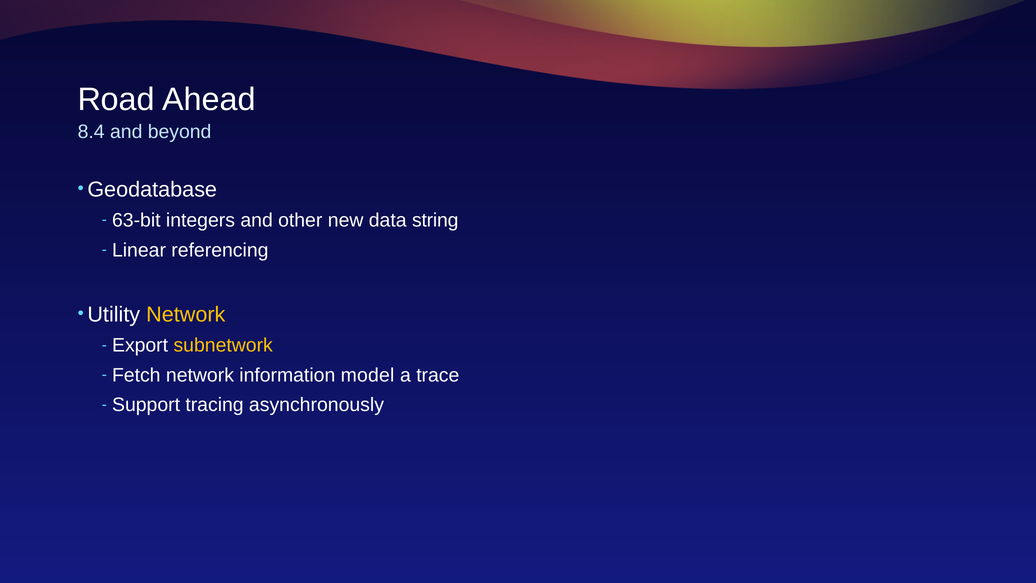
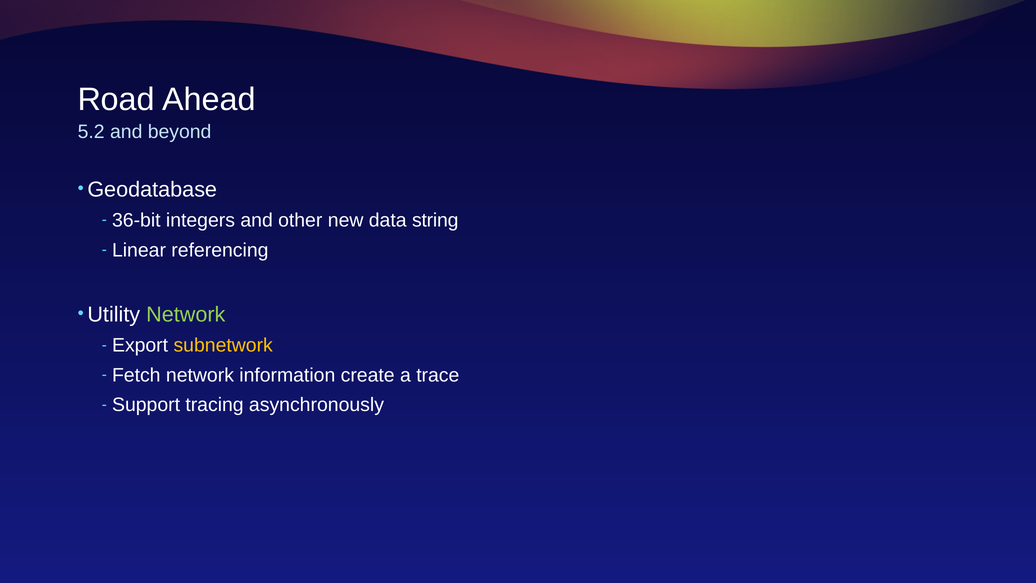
8.4: 8.4 -> 5.2
63-bit: 63-bit -> 36-bit
Network at (186, 314) colour: yellow -> light green
model: model -> create
